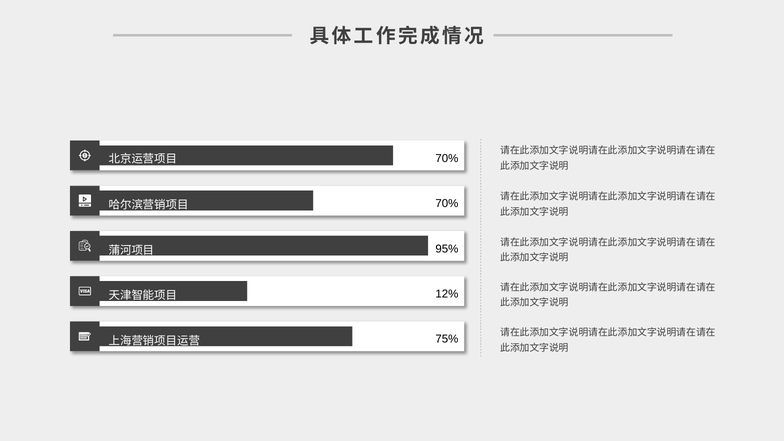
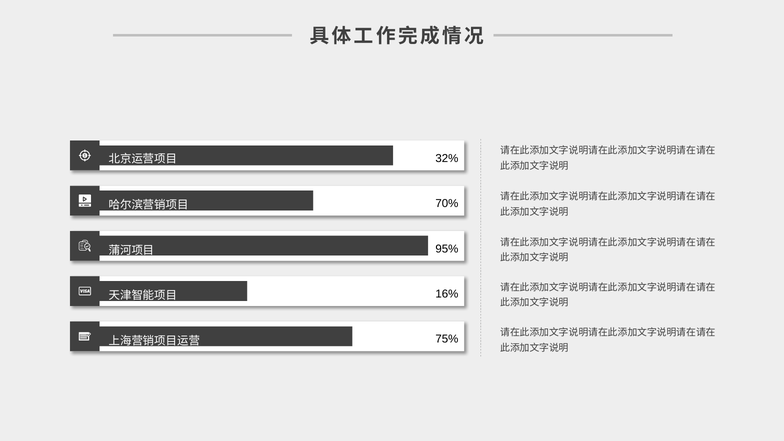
70% at (447, 158): 70% -> 32%
12%: 12% -> 16%
